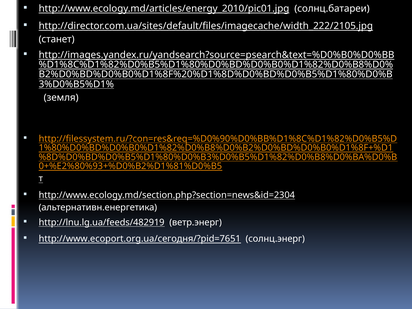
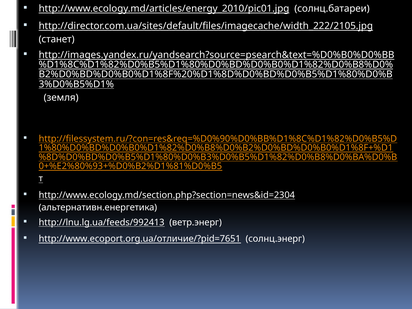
http://lnu.lg.ua/feeds/482919: http://lnu.lg.ua/feeds/482919 -> http://lnu.lg.ua/feeds/992413
http://www.ecoport.org.ua/сегодня/?pid=7651: http://www.ecoport.org.ua/сегодня/?pid=7651 -> http://www.ecoport.org.ua/отличие/?pid=7651
